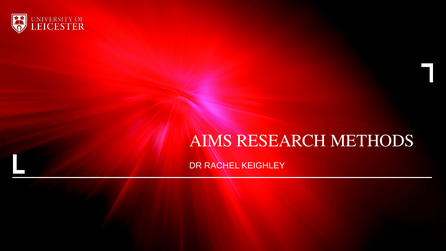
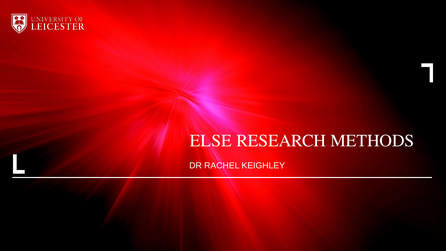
AIMS: AIMS -> ELSE
